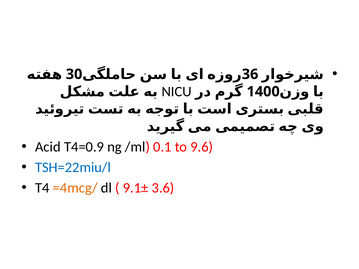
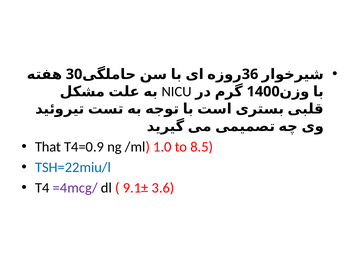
Acid: Acid -> That
0.1: 0.1 -> 1.0
9.6: 9.6 -> 8.5
=4mcg/ colour: orange -> purple
